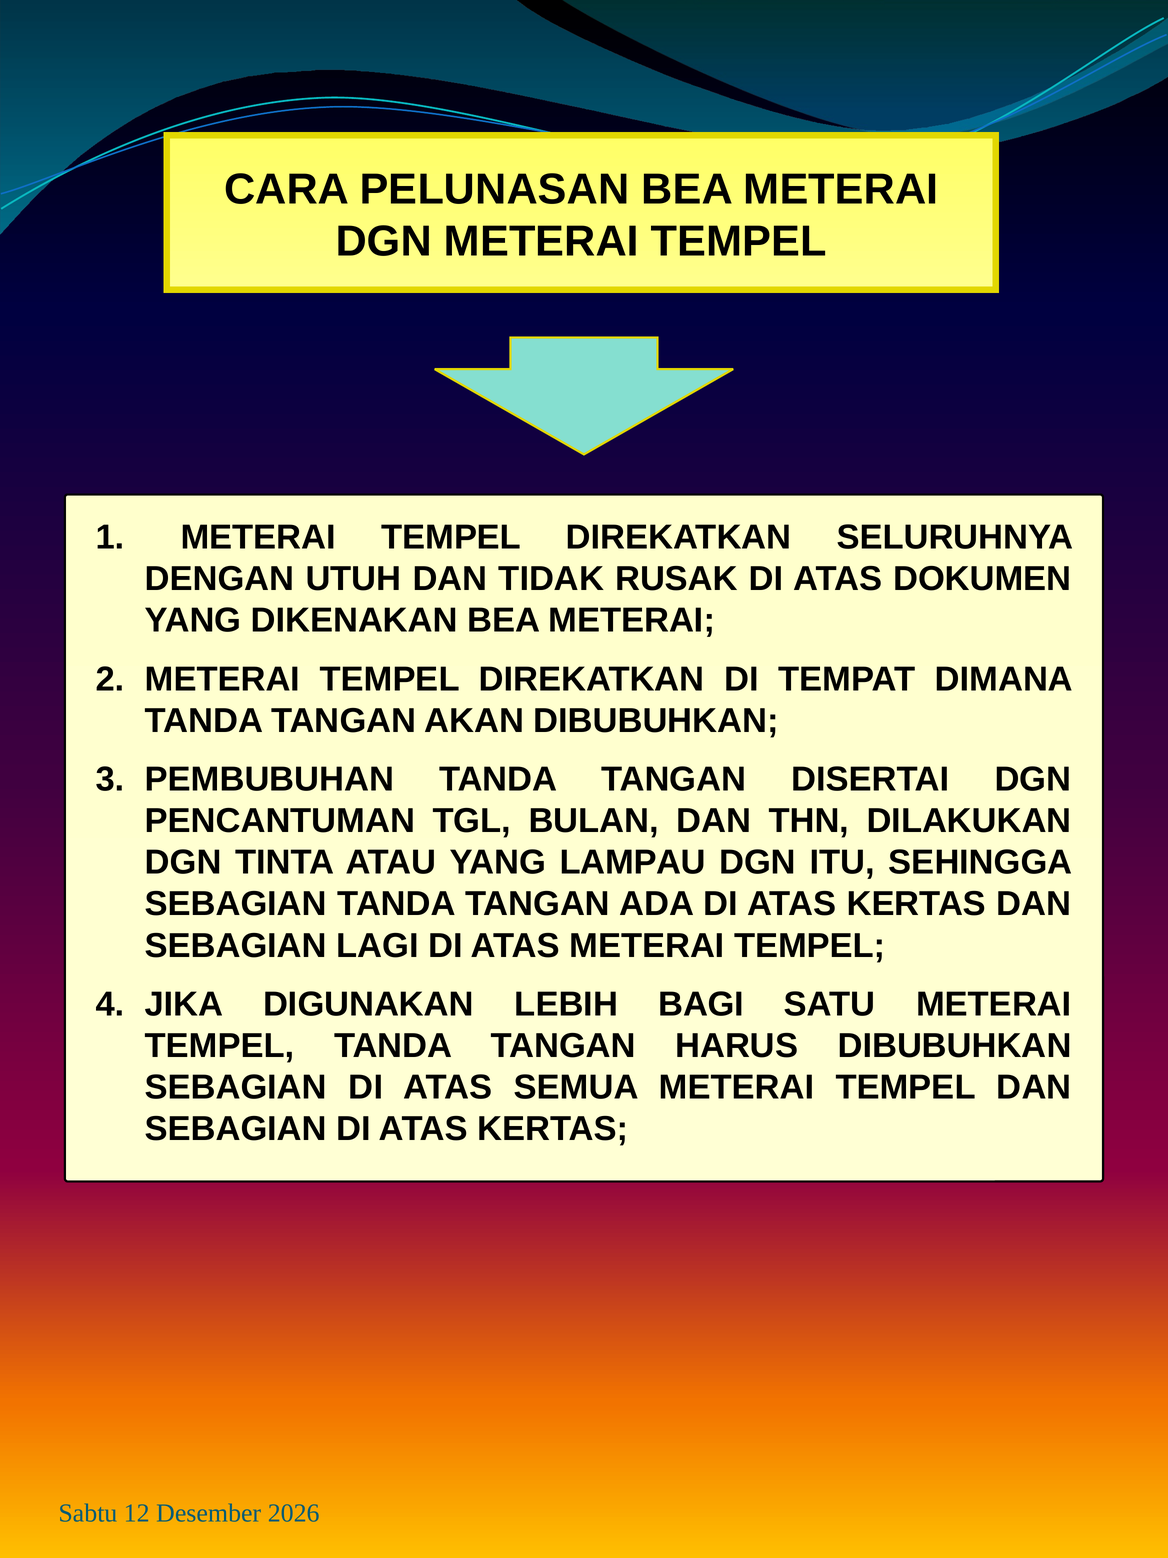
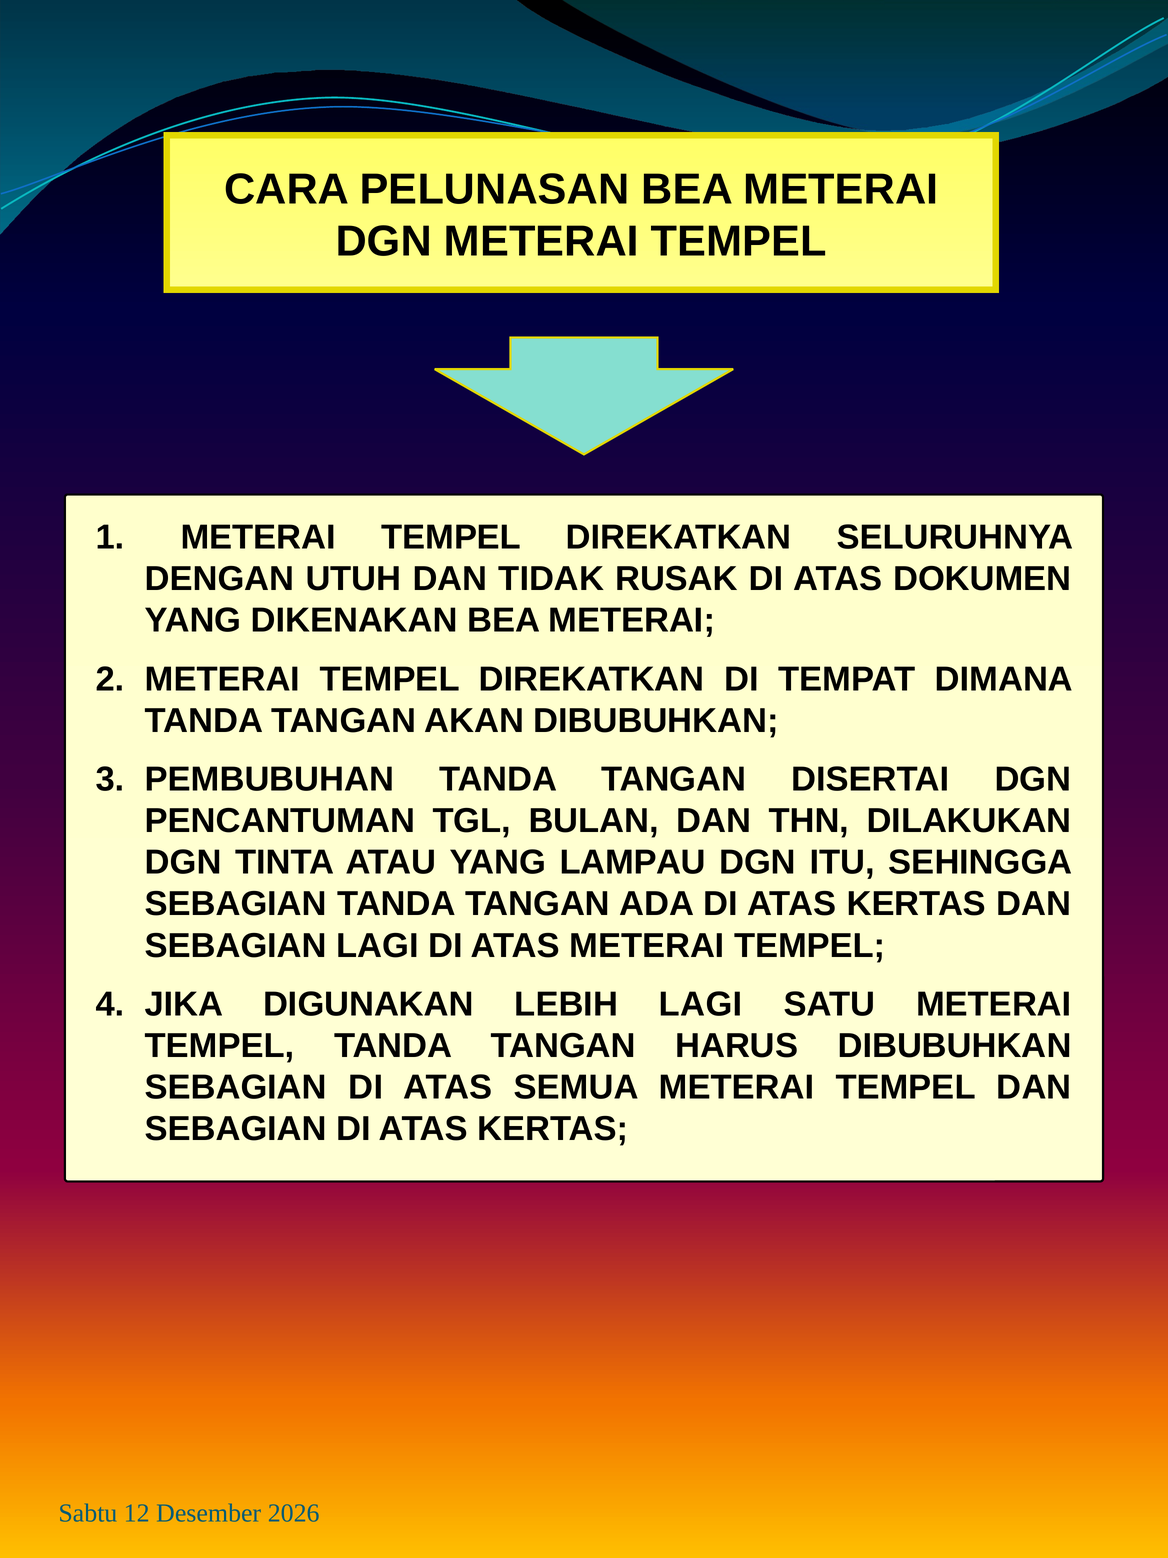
LEBIH BAGI: BAGI -> LAGI
